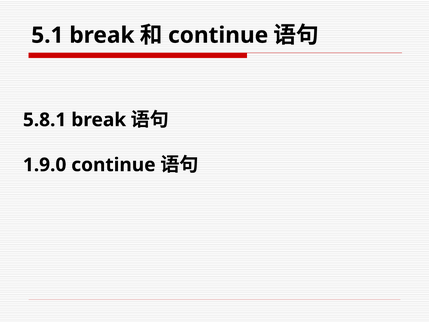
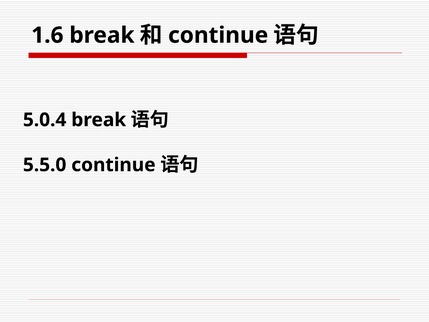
5.1: 5.1 -> 1.6
5.8.1: 5.8.1 -> 5.0.4
1.9.0: 1.9.0 -> 5.5.0
